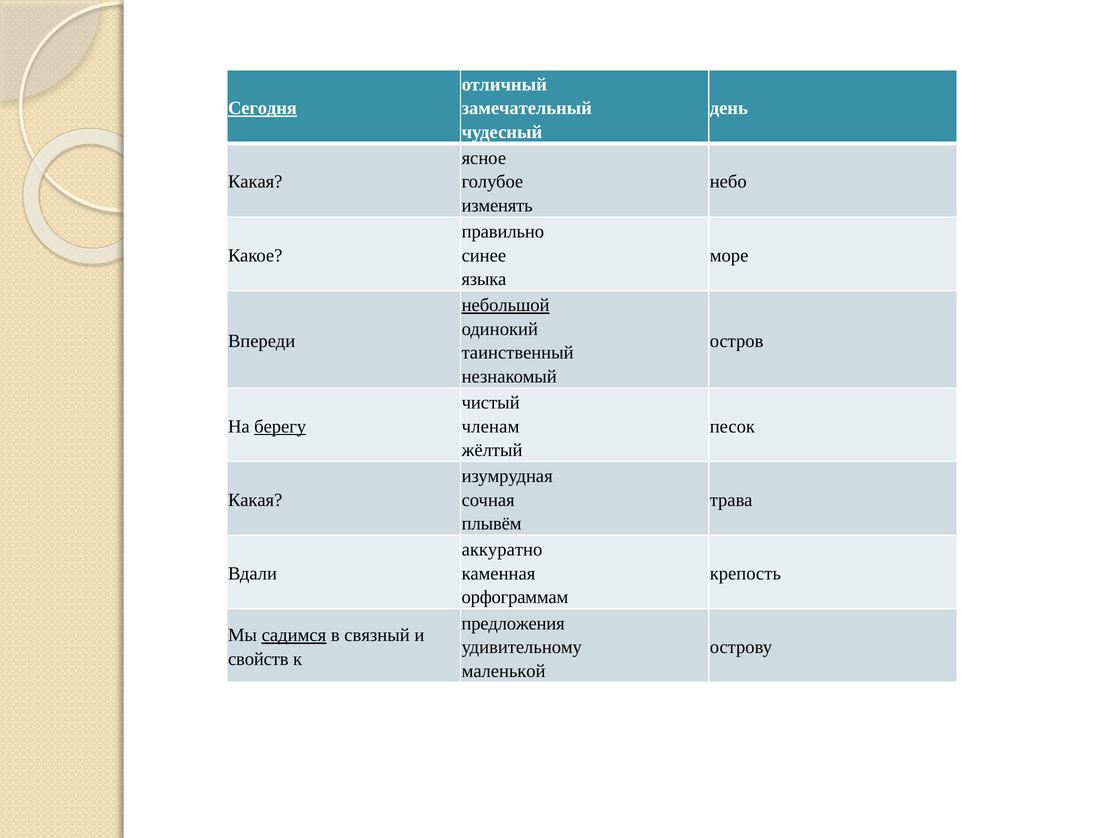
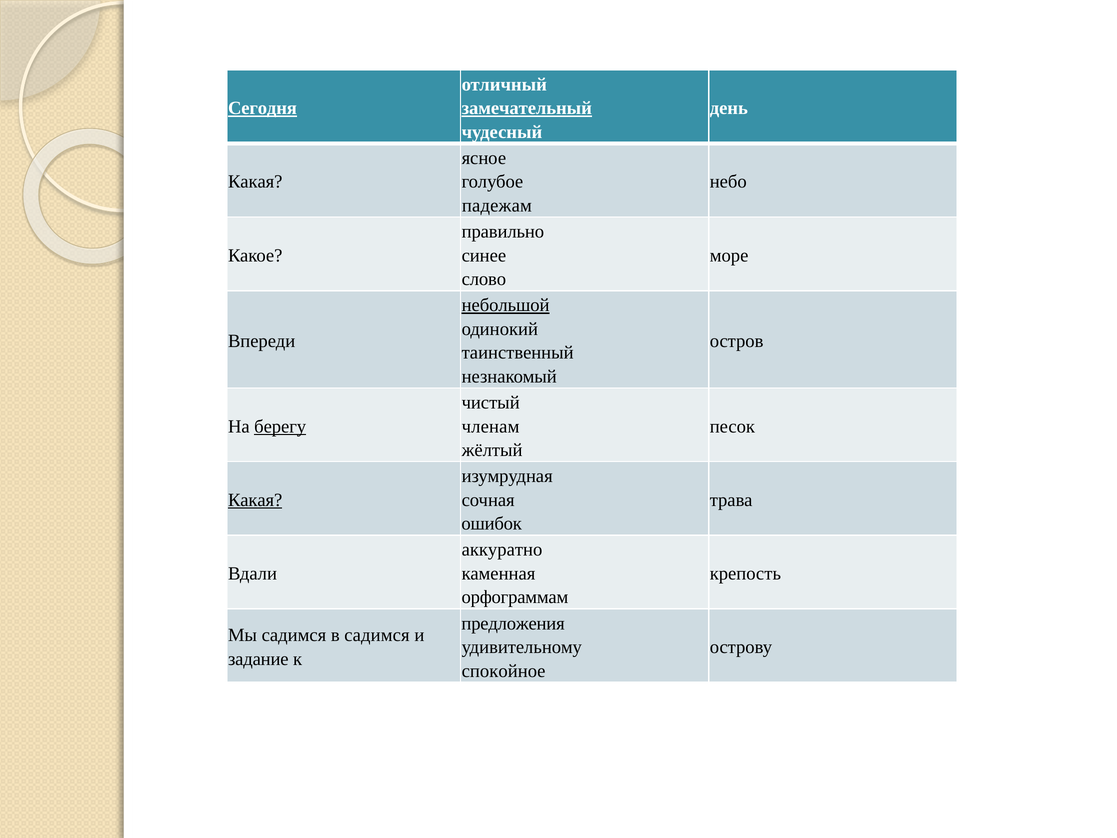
замечательный underline: none -> present
изменять: изменять -> падежам
языка: языка -> слово
Какая at (255, 500) underline: none -> present
плывём: плывём -> ошибок
садимся at (294, 635) underline: present -> none
в связный: связный -> садимся
свойств: свойств -> задание
маленькой: маленькой -> спокойное
